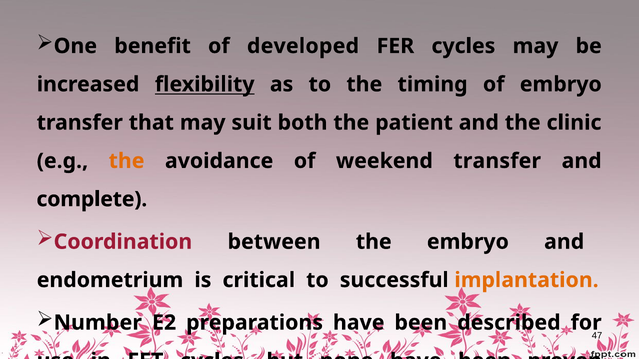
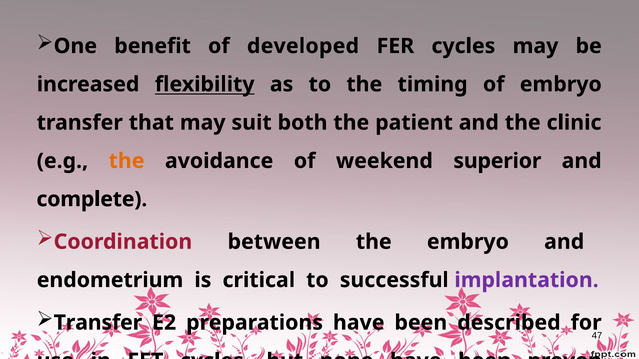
weekend transfer: transfer -> superior
implantation colour: orange -> purple
Number at (98, 323): Number -> Transfer
